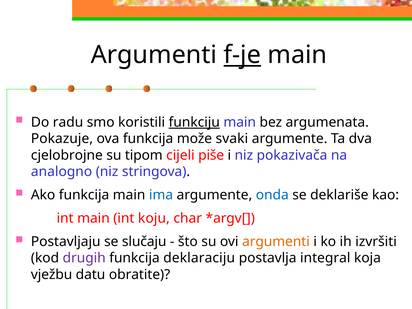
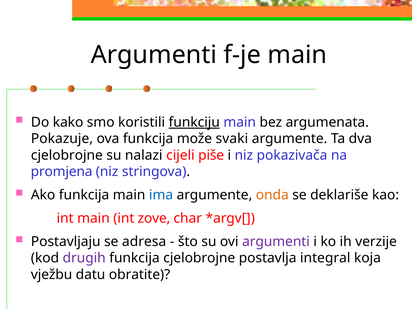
f-je underline: present -> none
radu: radu -> kako
tipom: tipom -> nalazi
analogno: analogno -> promjena
onda colour: blue -> orange
koju: koju -> zove
slučaju: slučaju -> adresa
argumenti at (276, 242) colour: orange -> purple
izvršiti: izvršiti -> verzije
funkcija deklaraciju: deklaraciju -> cjelobrojne
